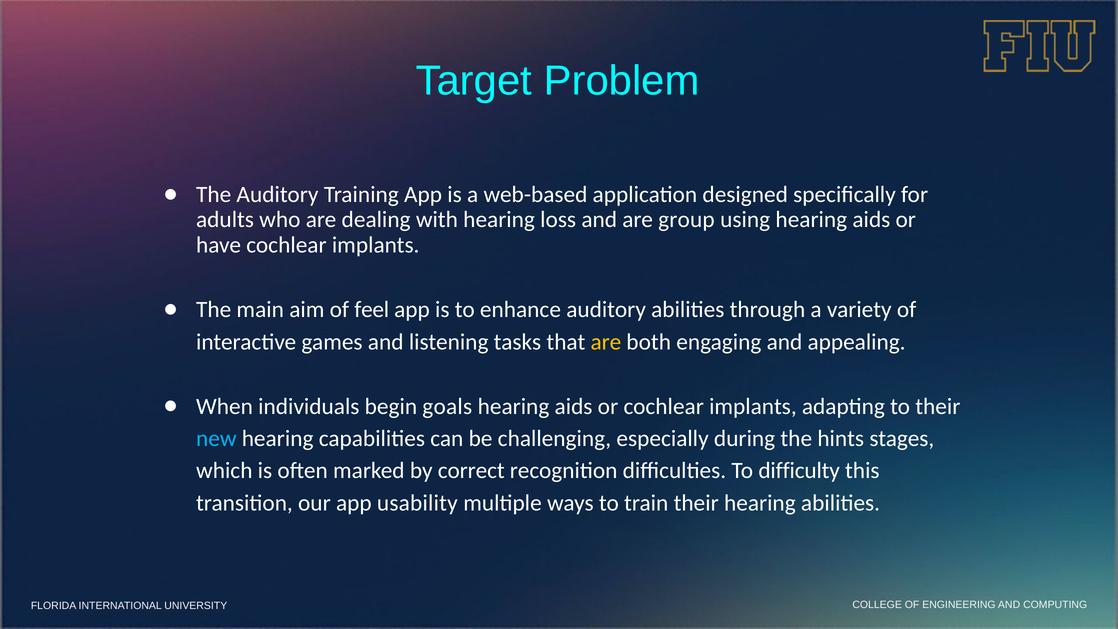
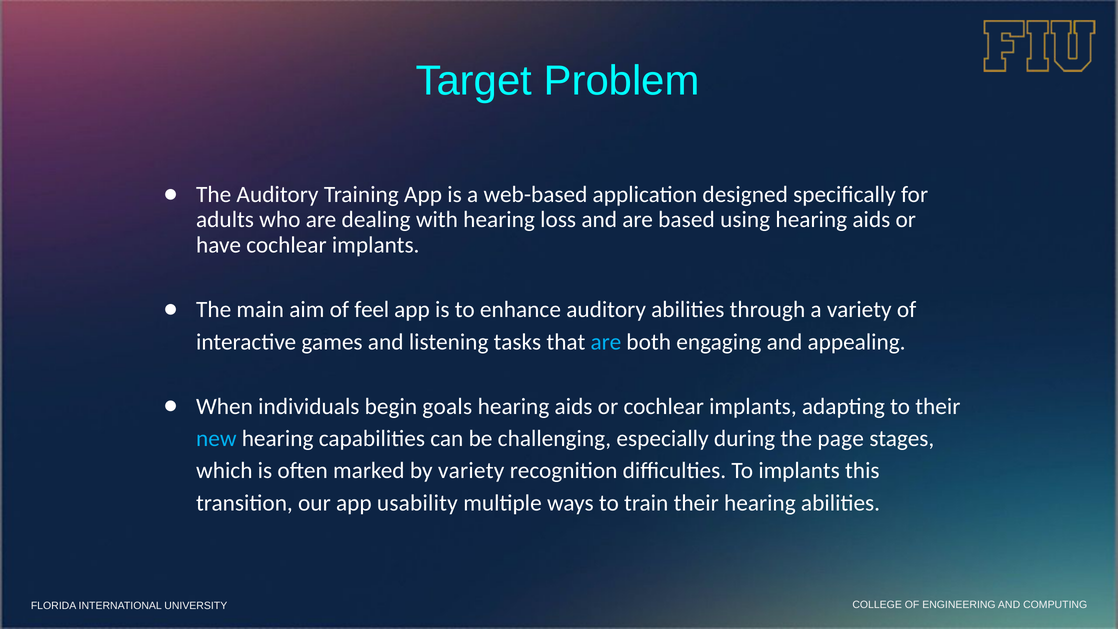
group: group -> based
are at (606, 342) colour: yellow -> light blue
hints: hints -> page
by correct: correct -> variety
To difficulty: difficulty -> implants
